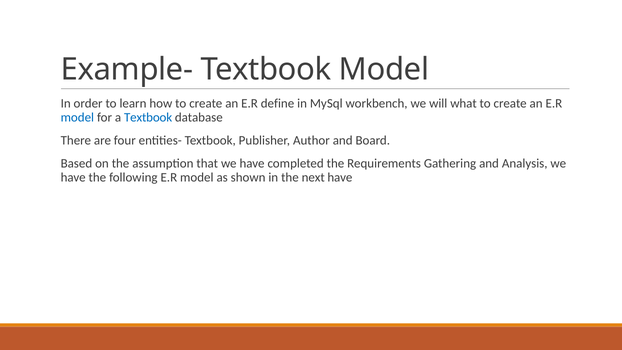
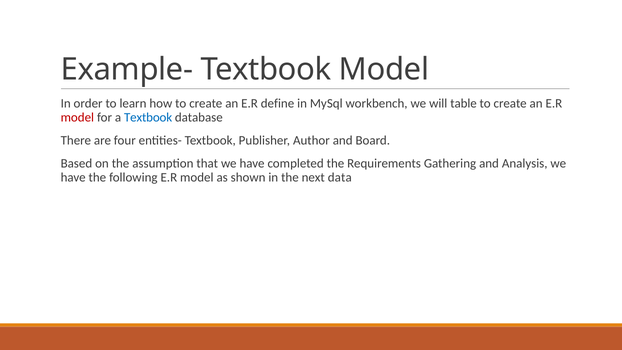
what: what -> table
model at (77, 117) colour: blue -> red
next have: have -> data
